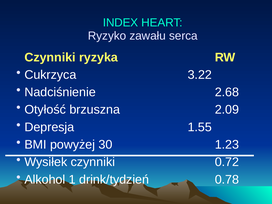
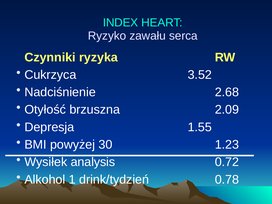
3.22: 3.22 -> 3.52
Wysiłek czynniki: czynniki -> analysis
